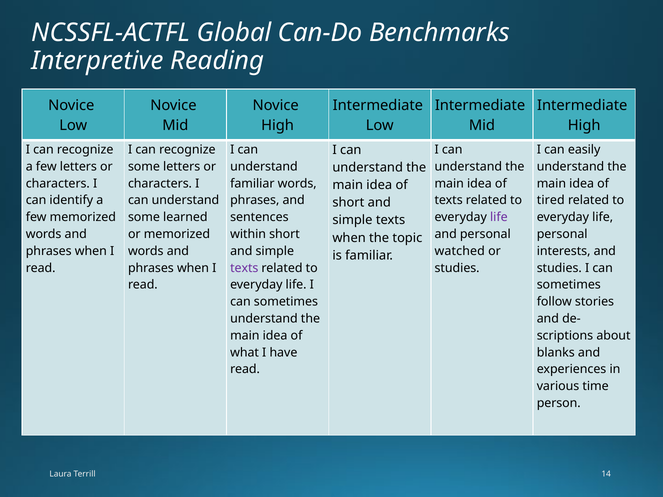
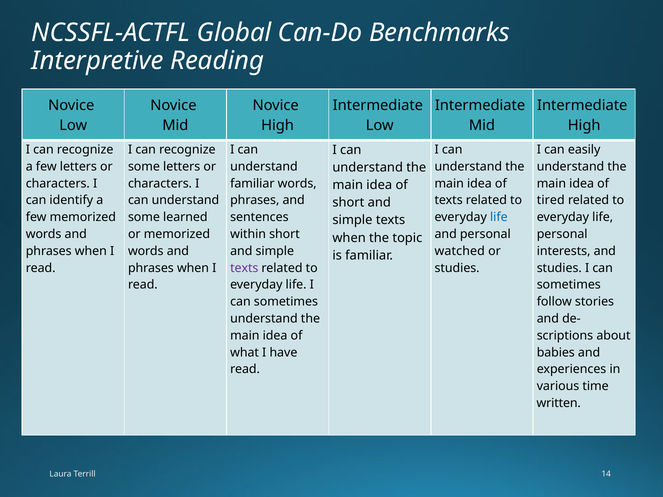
life at (499, 217) colour: purple -> blue
blanks: blanks -> babies
person: person -> written
